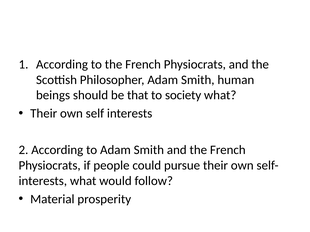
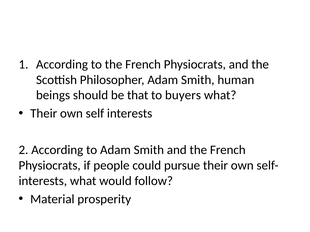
society: society -> buyers
